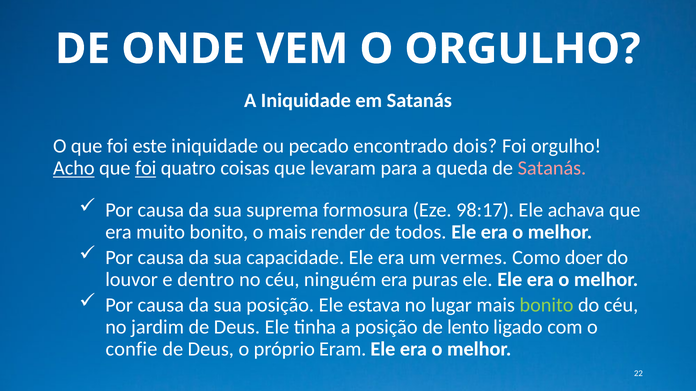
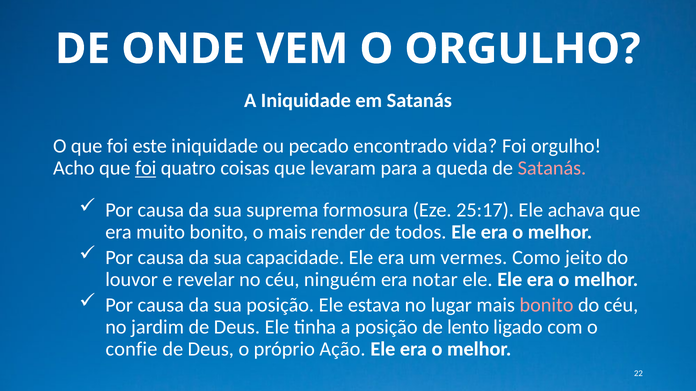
dois: dois -> vida
Acho underline: present -> none
98:17: 98:17 -> 25:17
doer: doer -> jeito
dentro: dentro -> revelar
puras: puras -> notar
bonito at (547, 305) colour: light green -> pink
Eram: Eram -> Ação
